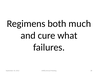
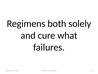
much: much -> solely
